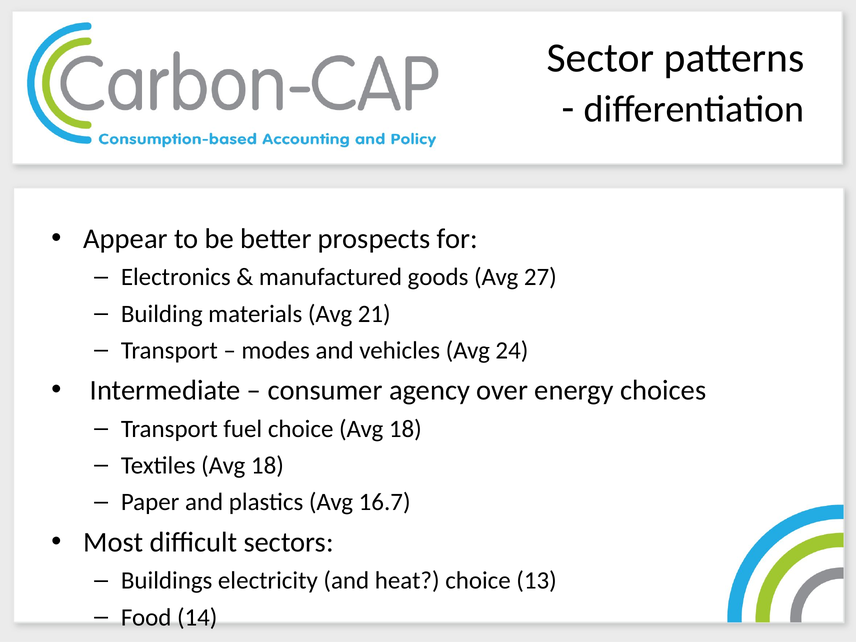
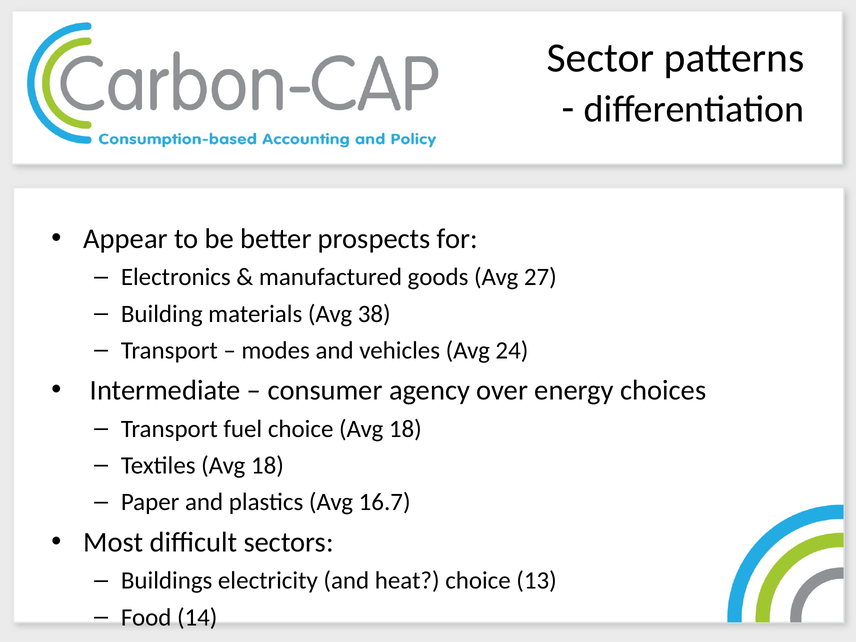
21: 21 -> 38
